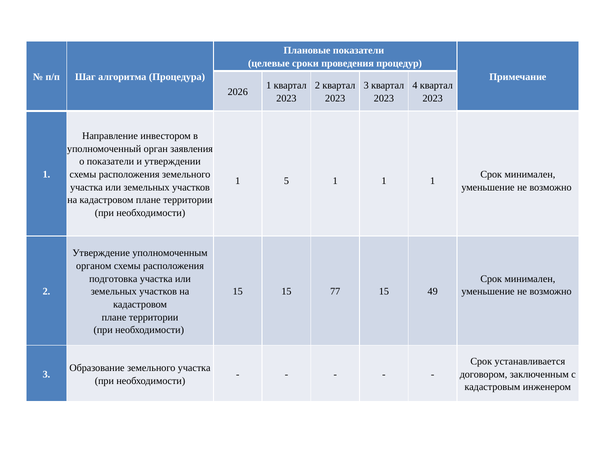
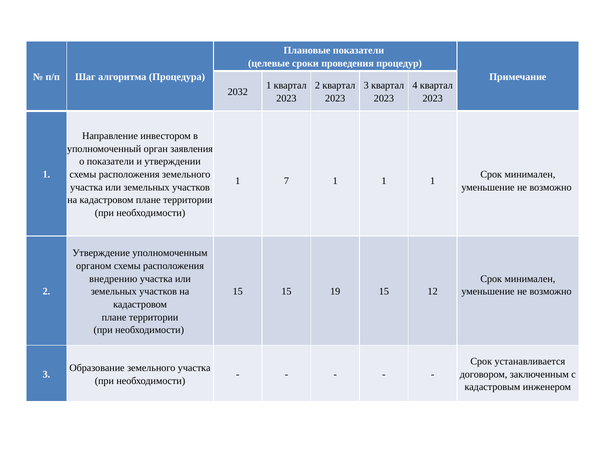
2026: 2026 -> 2032
5: 5 -> 7
подготовка: подготовка -> внедрению
77: 77 -> 19
49: 49 -> 12
